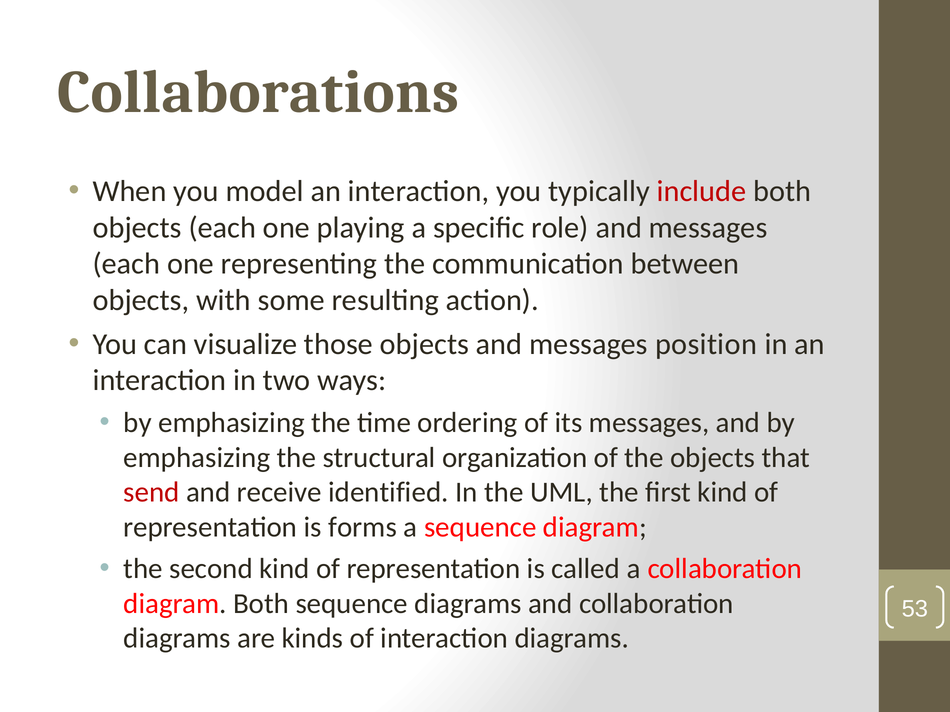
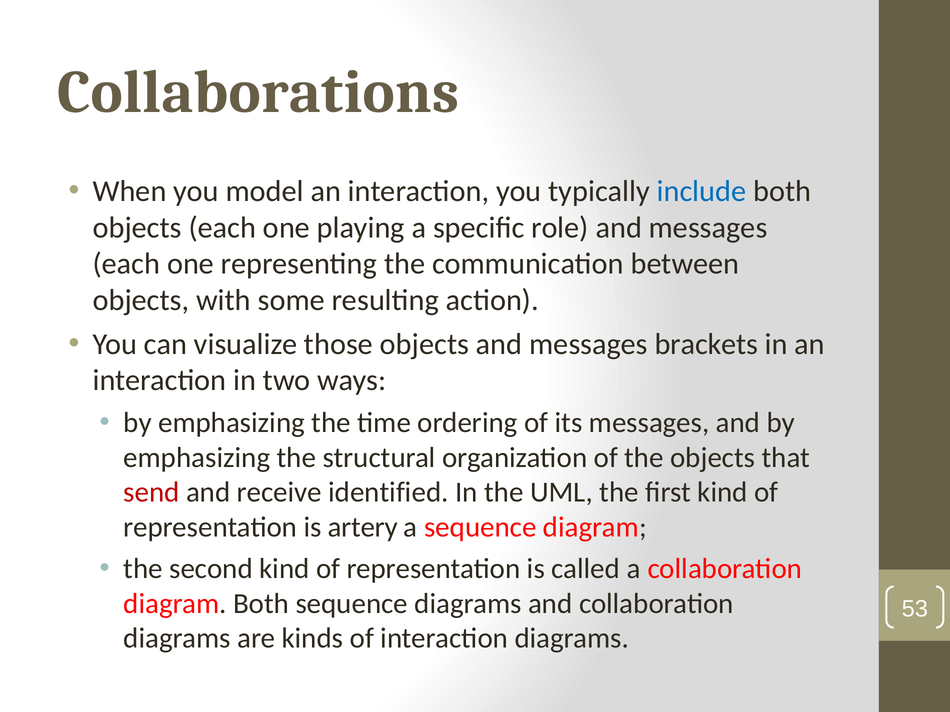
include colour: red -> blue
position: position -> brackets
forms: forms -> artery
